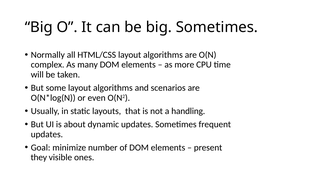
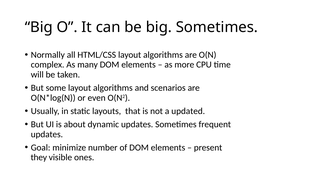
handling: handling -> updated
